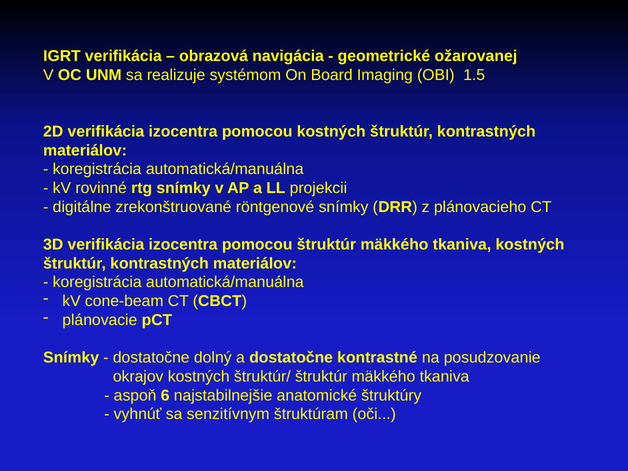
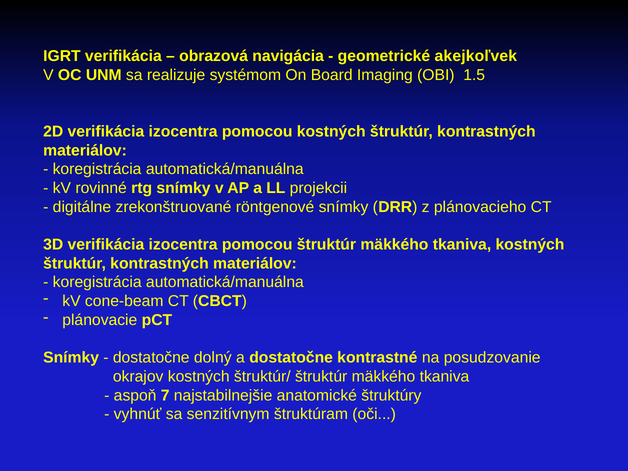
ožarovanej: ožarovanej -> akejkoľvek
6: 6 -> 7
